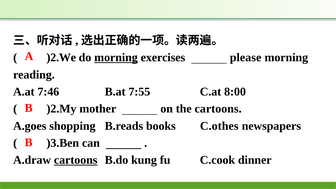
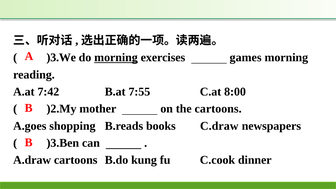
)2.We: )2.We -> )3.We
please: please -> games
7:46: 7:46 -> 7:42
C.othes: C.othes -> C.draw
cartoons at (76, 160) underline: present -> none
